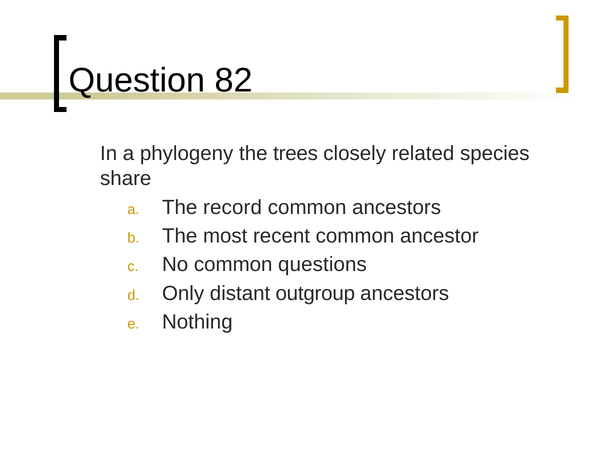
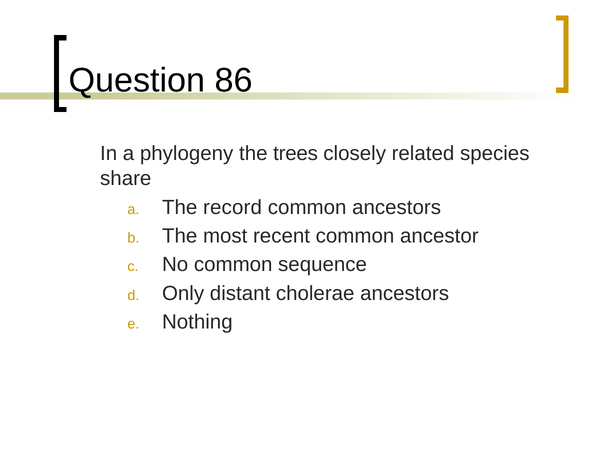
82: 82 -> 86
questions: questions -> sequence
outgroup: outgroup -> cholerae
